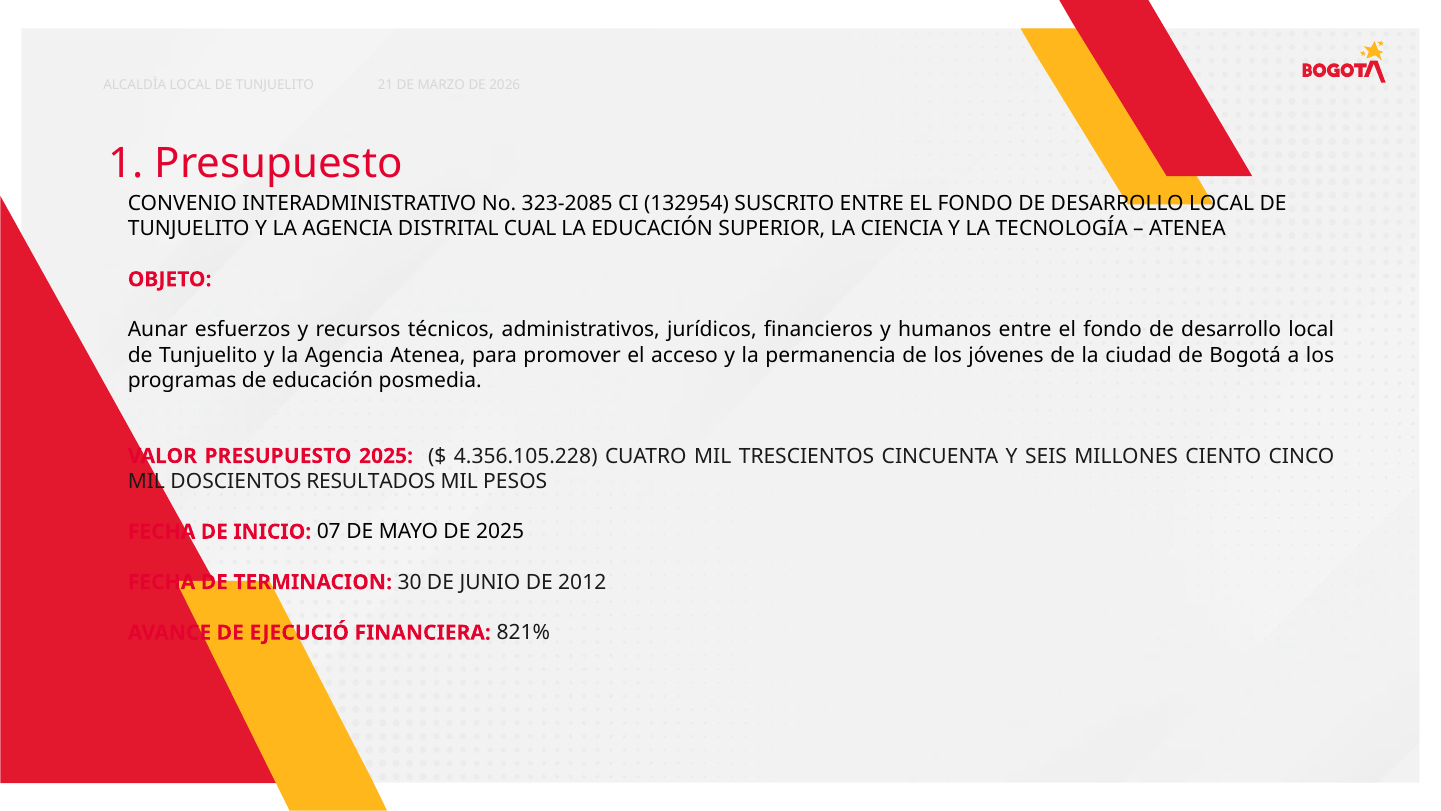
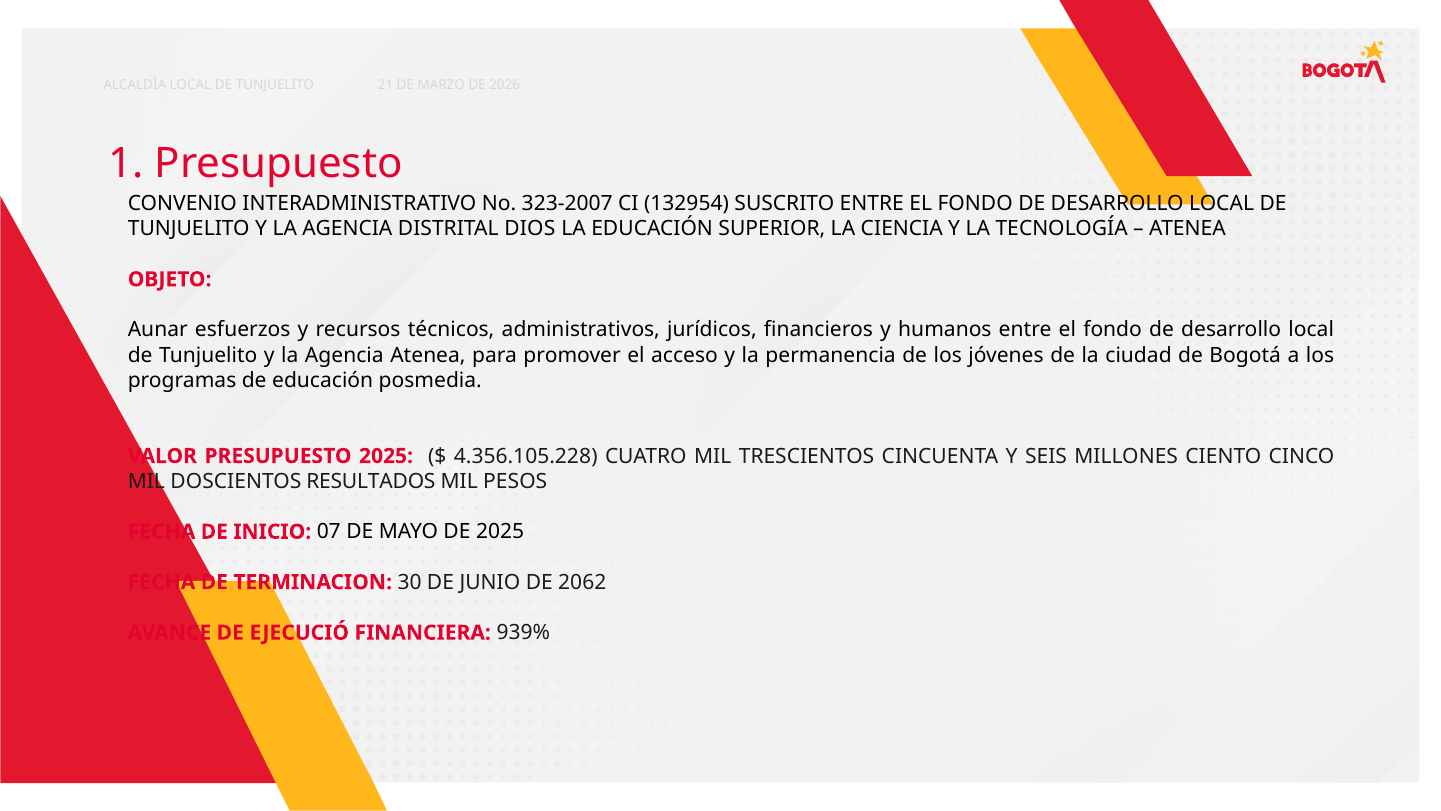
323-2085: 323-2085 -> 323-2007
CUAL: CUAL -> DIOS
2012: 2012 -> 2062
821%: 821% -> 939%
